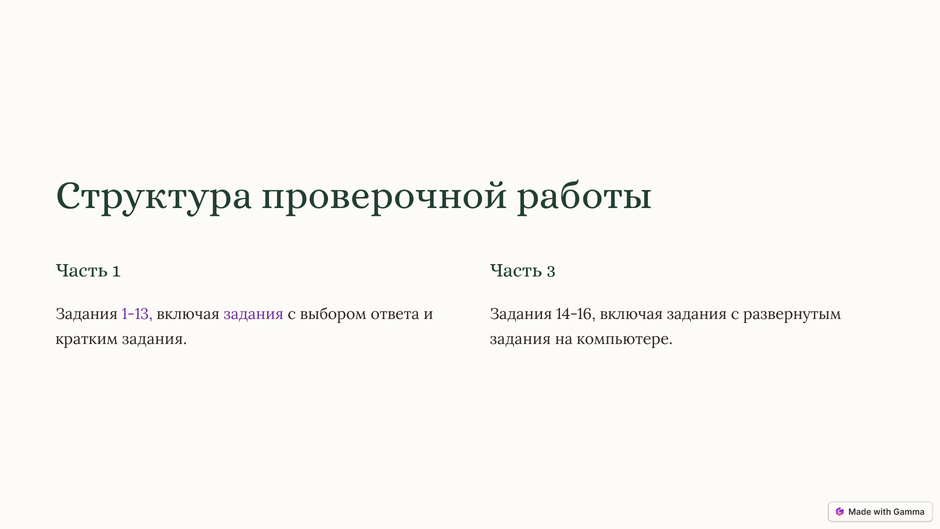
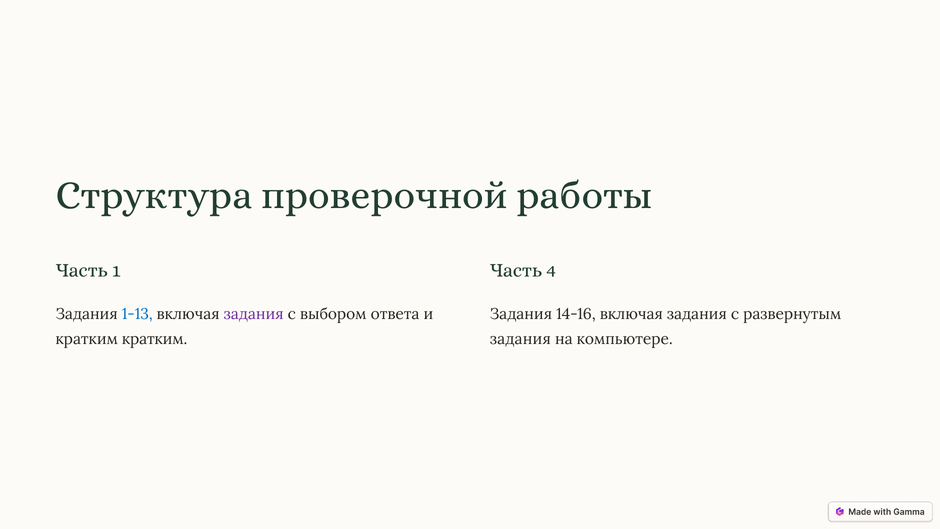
3: 3 -> 4
1-13 colour: purple -> blue
кратким задания: задания -> кратким
